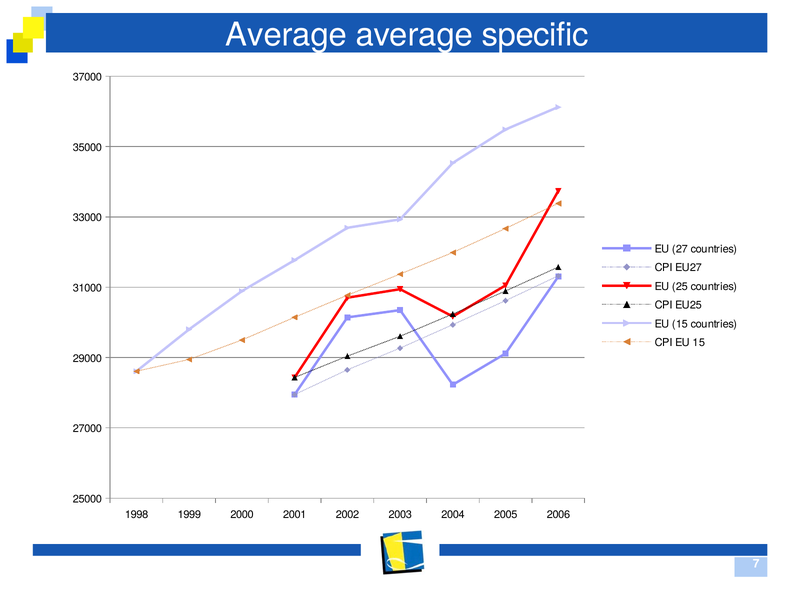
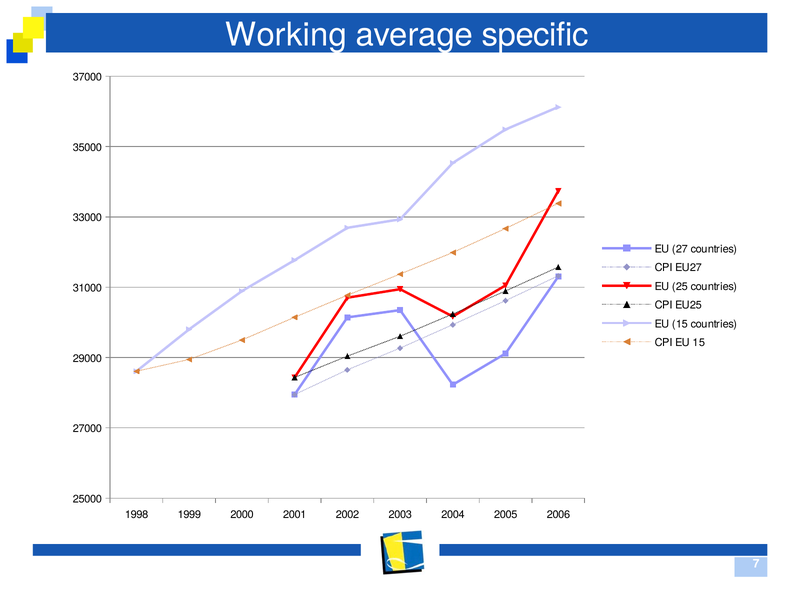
Average at (286, 35): Average -> Working
